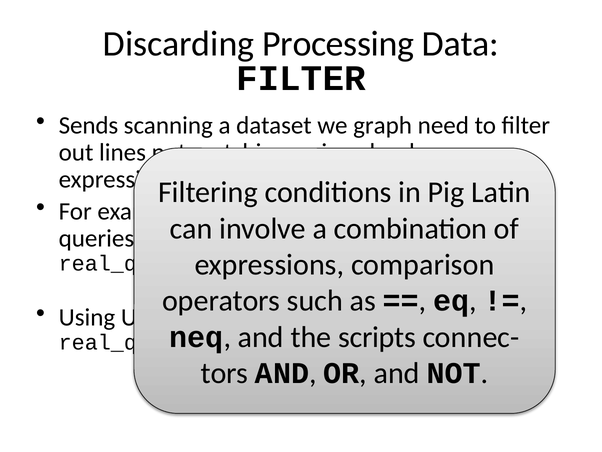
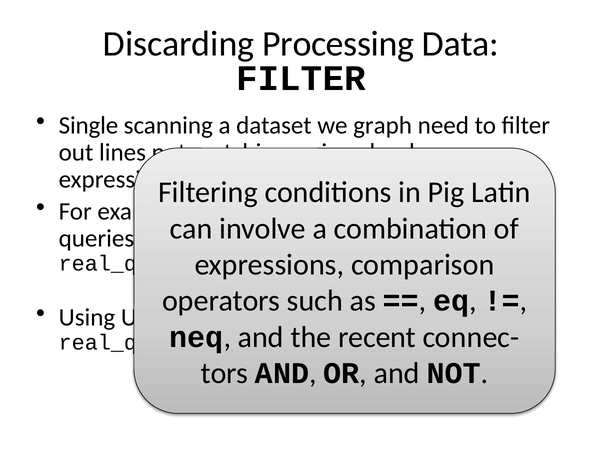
Sends: Sends -> Single
scripts: scripts -> recent
